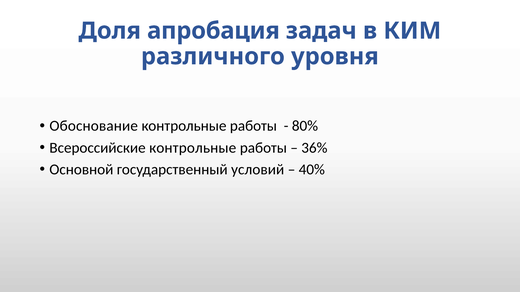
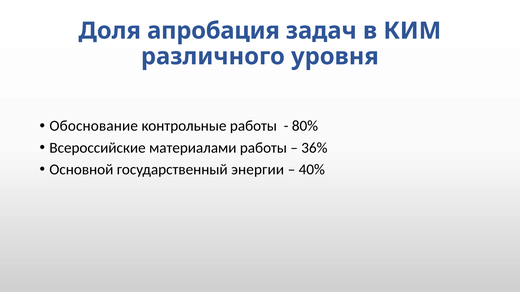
Всероссийские контрольные: контрольные -> материалами
условий: условий -> энергии
